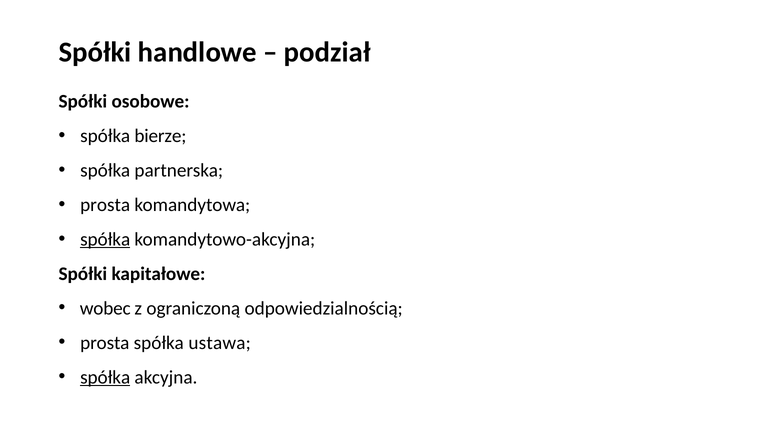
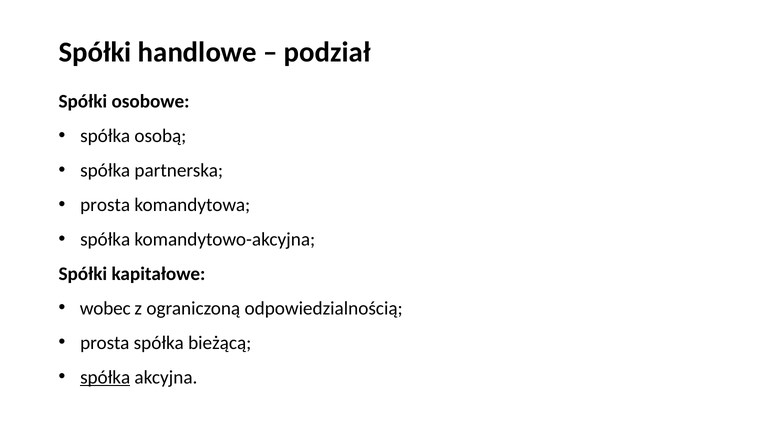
bierze: bierze -> osobą
spółka at (105, 239) underline: present -> none
ustawa: ustawa -> bieżącą
